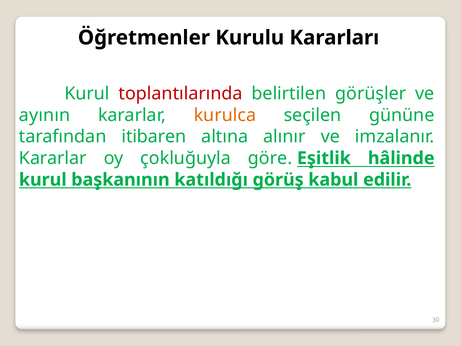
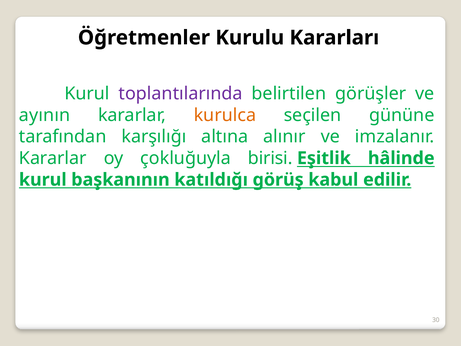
toplantılarında colour: red -> purple
itibaren: itibaren -> karşılığı
göre: göre -> birisi
